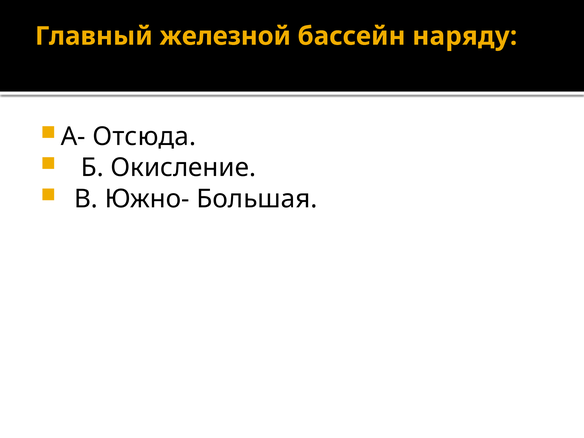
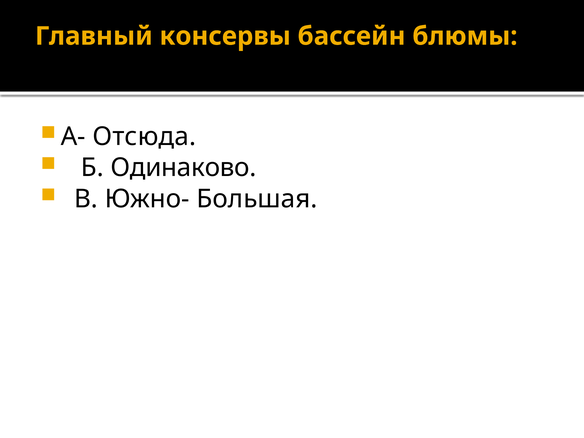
железной: железной -> консервы
наряду: наряду -> блюмы
Окисление: Окисление -> Одинаково
